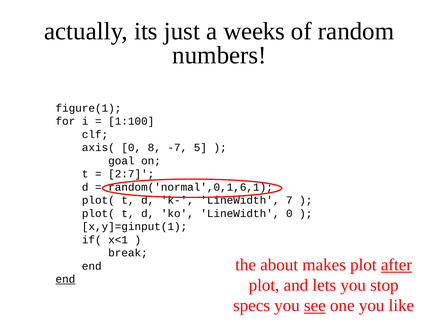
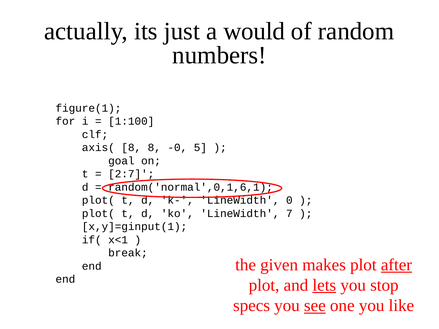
weeks: weeks -> would
axis( 0: 0 -> 8
-7: -7 -> -0
7: 7 -> 0
LineWidth 0: 0 -> 7
about: about -> given
end at (65, 279) underline: present -> none
lets underline: none -> present
